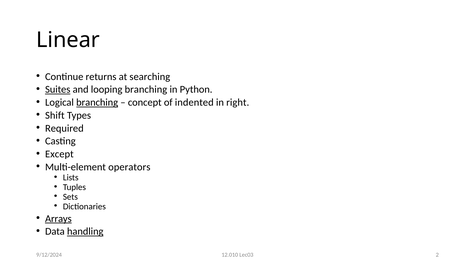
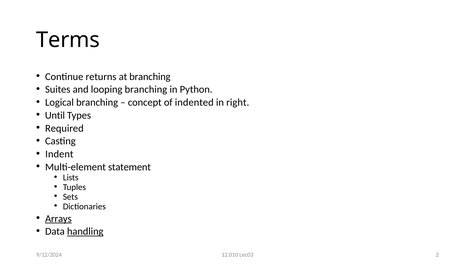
Linear: Linear -> Terms
at searching: searching -> branching
Suites underline: present -> none
branching at (97, 103) underline: present -> none
Shift: Shift -> Until
Except: Except -> Indent
operators: operators -> statement
